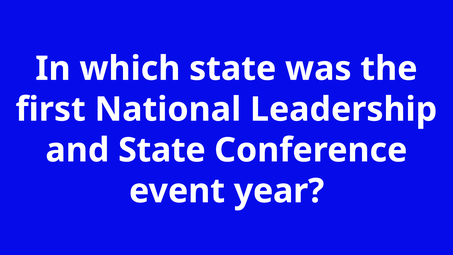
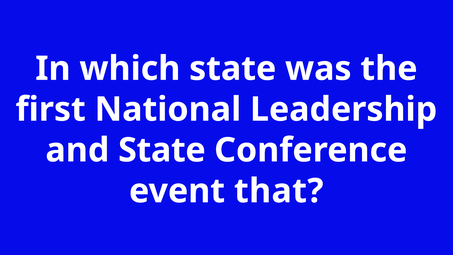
year: year -> that
